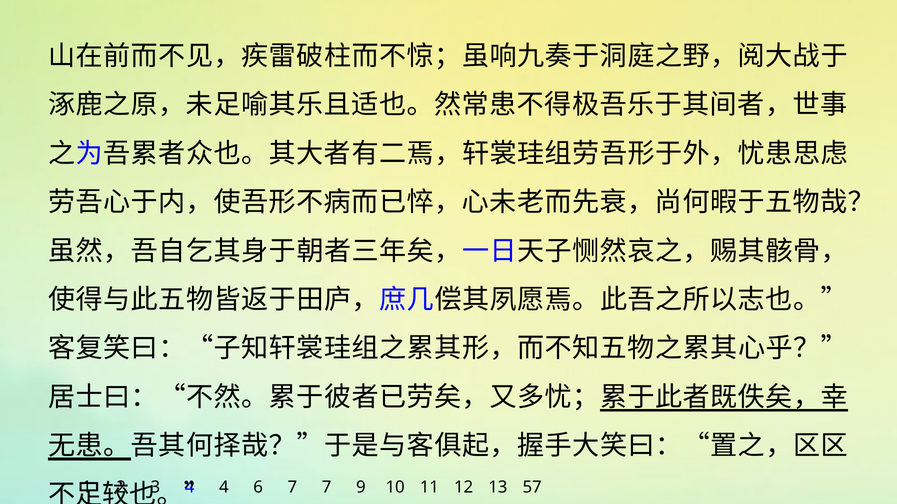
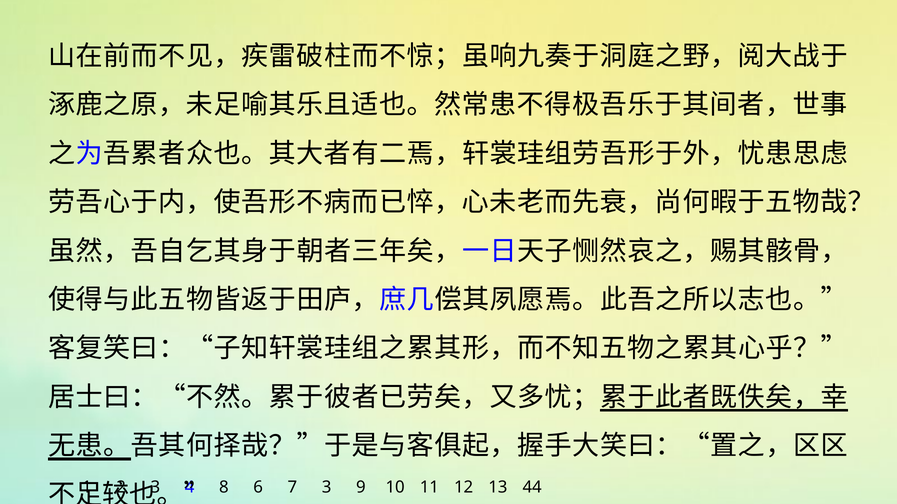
4 at (224, 488): 4 -> 8
7 7: 7 -> 3
57: 57 -> 44
